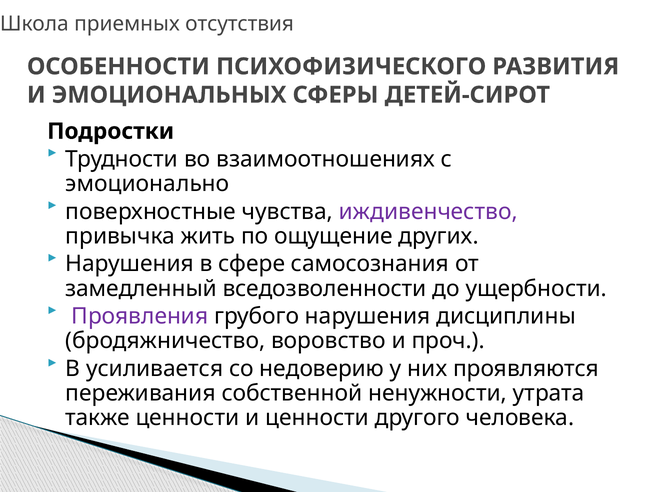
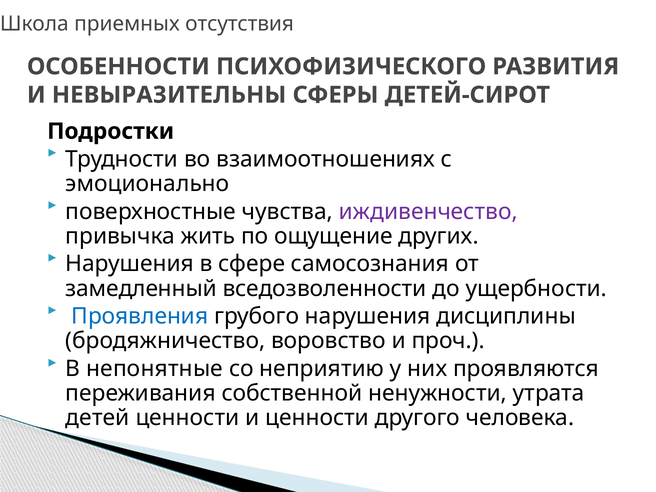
ЭМОЦИОНАЛЬНЫХ: ЭМОЦИОНАЛЬНЫХ -> НЕВЫРАЗИТЕЛЬНЫ
Проявления colour: purple -> blue
усиливается: усиливается -> непонятные
недоверию: недоверию -> неприятию
также: также -> детей
